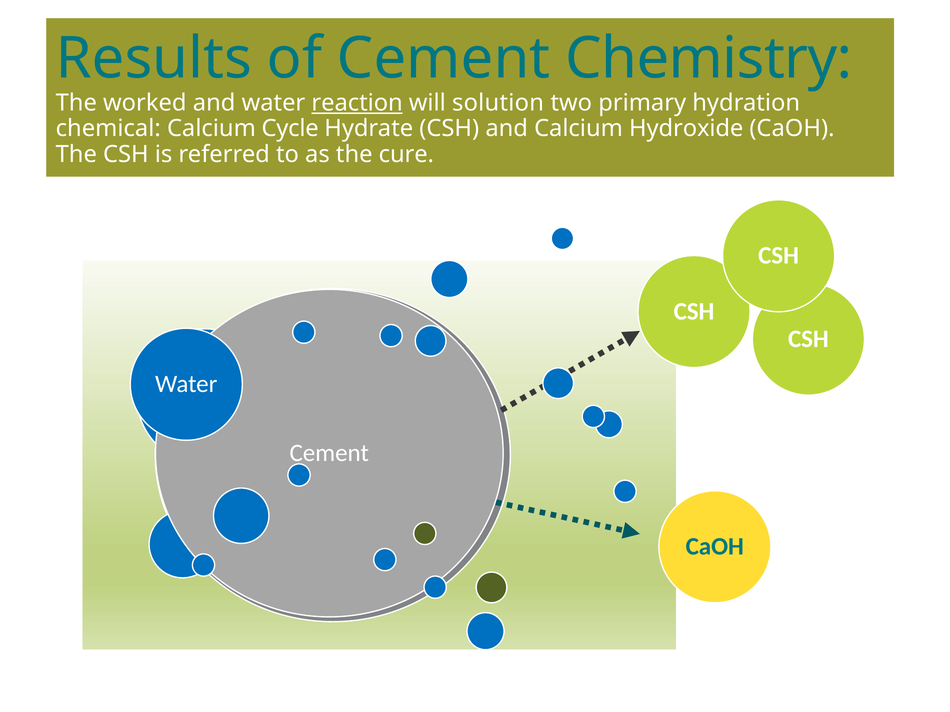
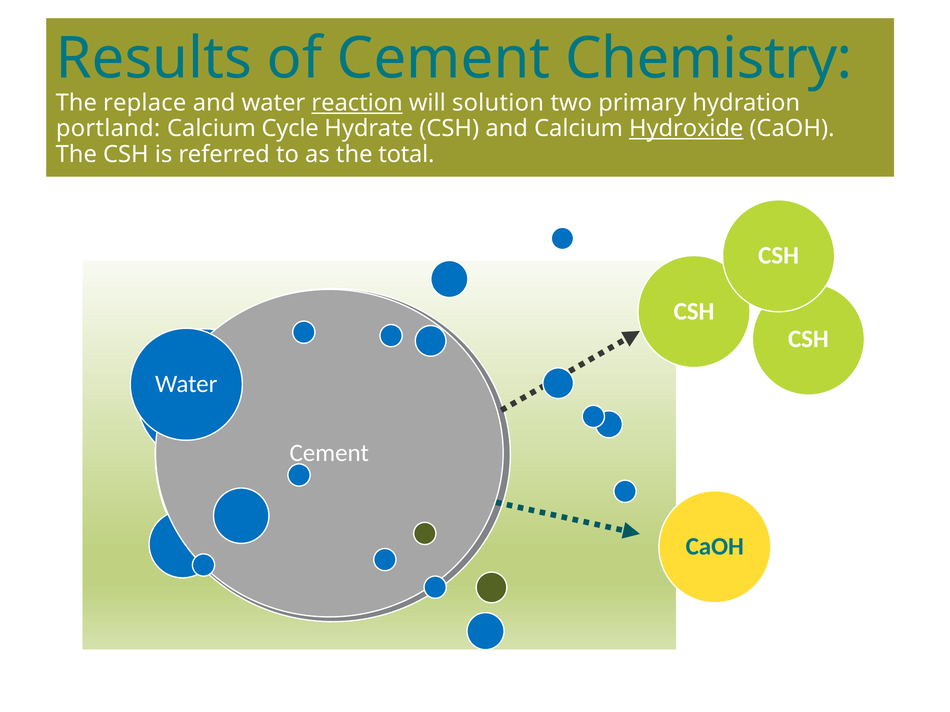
worked: worked -> replace
chemical: chemical -> portland
Hydroxide underline: none -> present
cure: cure -> total
